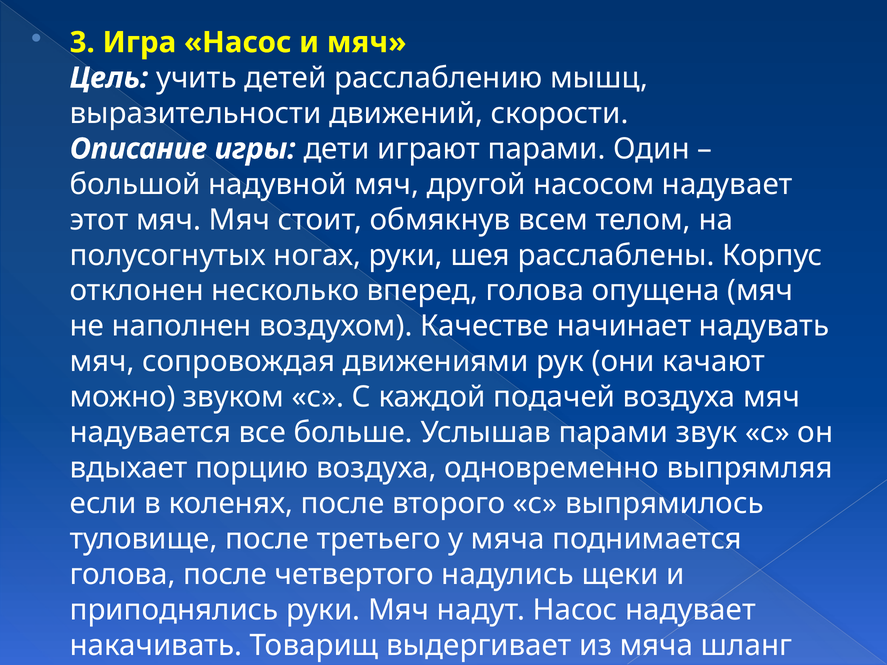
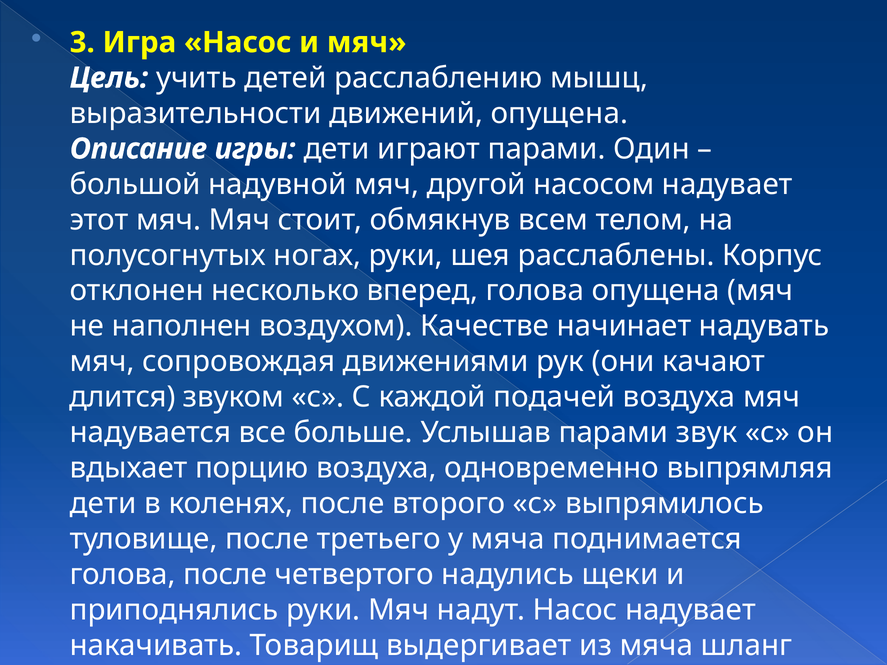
движений скорости: скорости -> опущена
можно: можно -> длится
если at (103, 504): если -> дети
